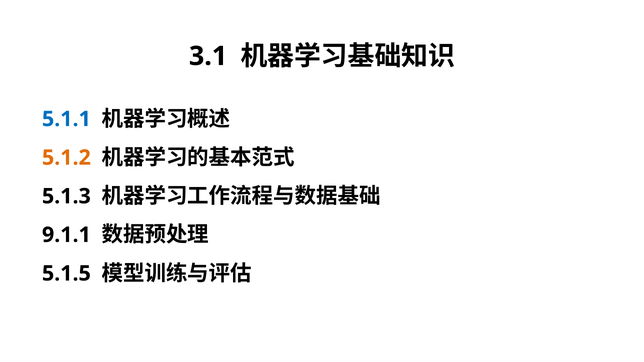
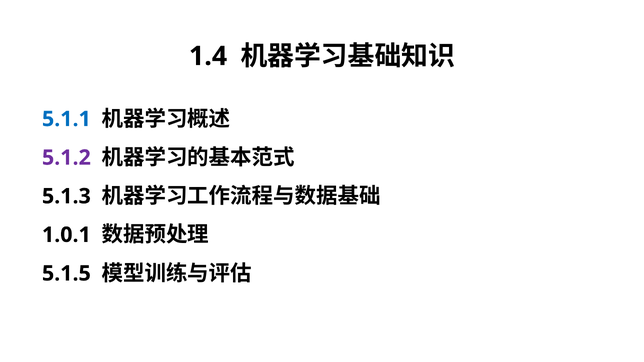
3.1: 3.1 -> 1.4
5.1.2 colour: orange -> purple
9.1.1: 9.1.1 -> 1.0.1
